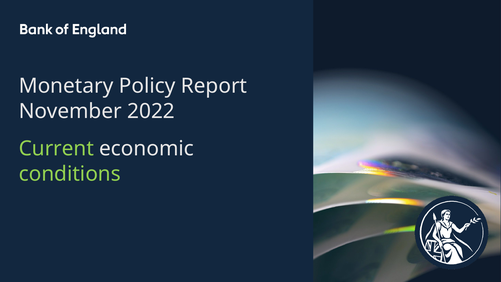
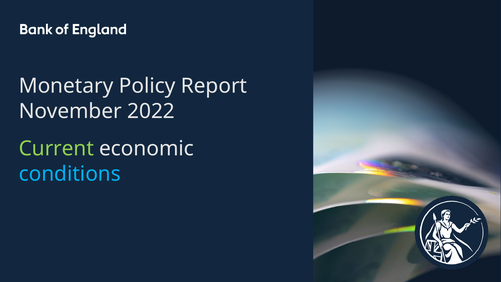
conditions colour: light green -> light blue
